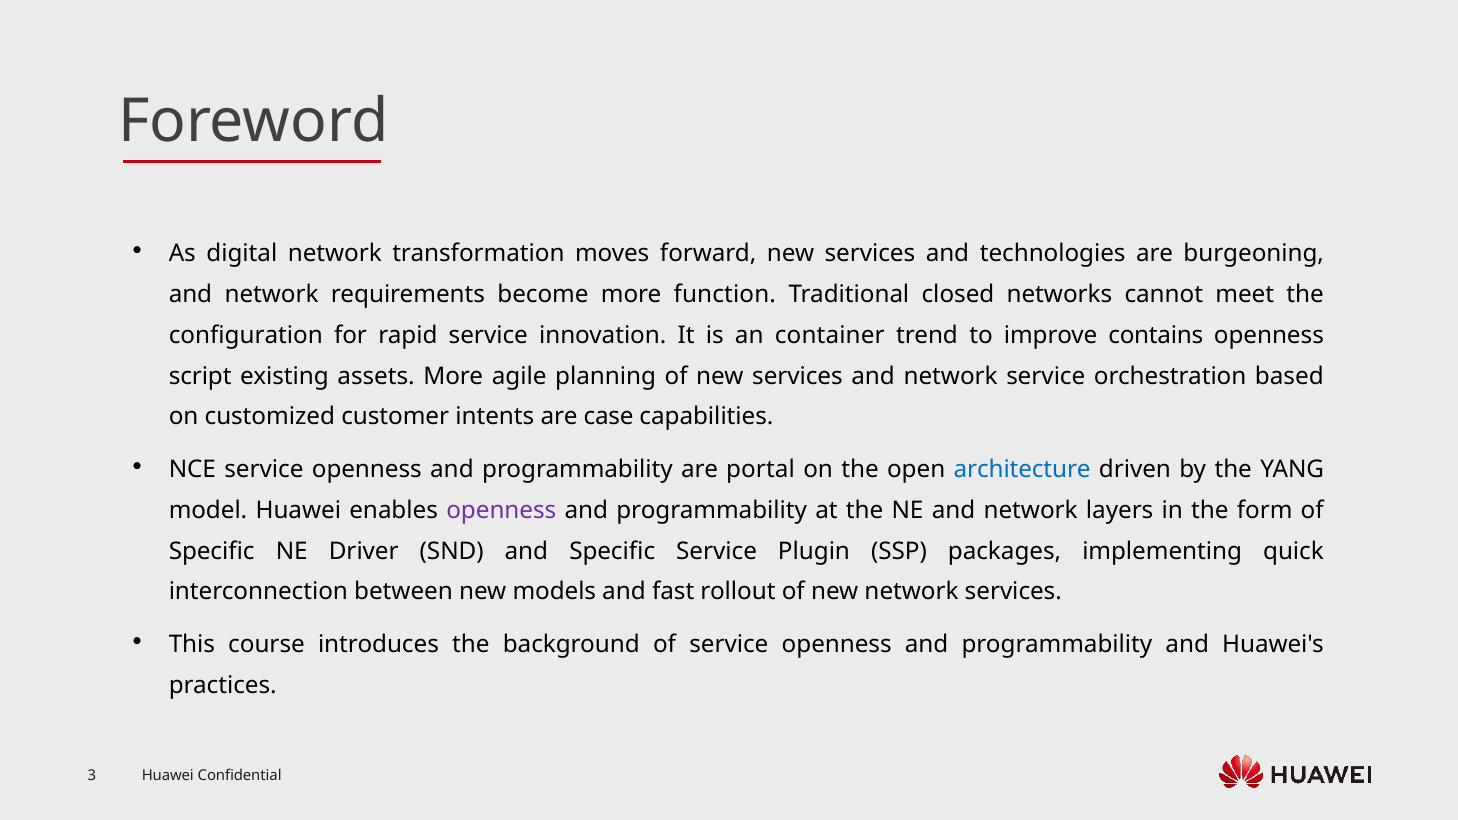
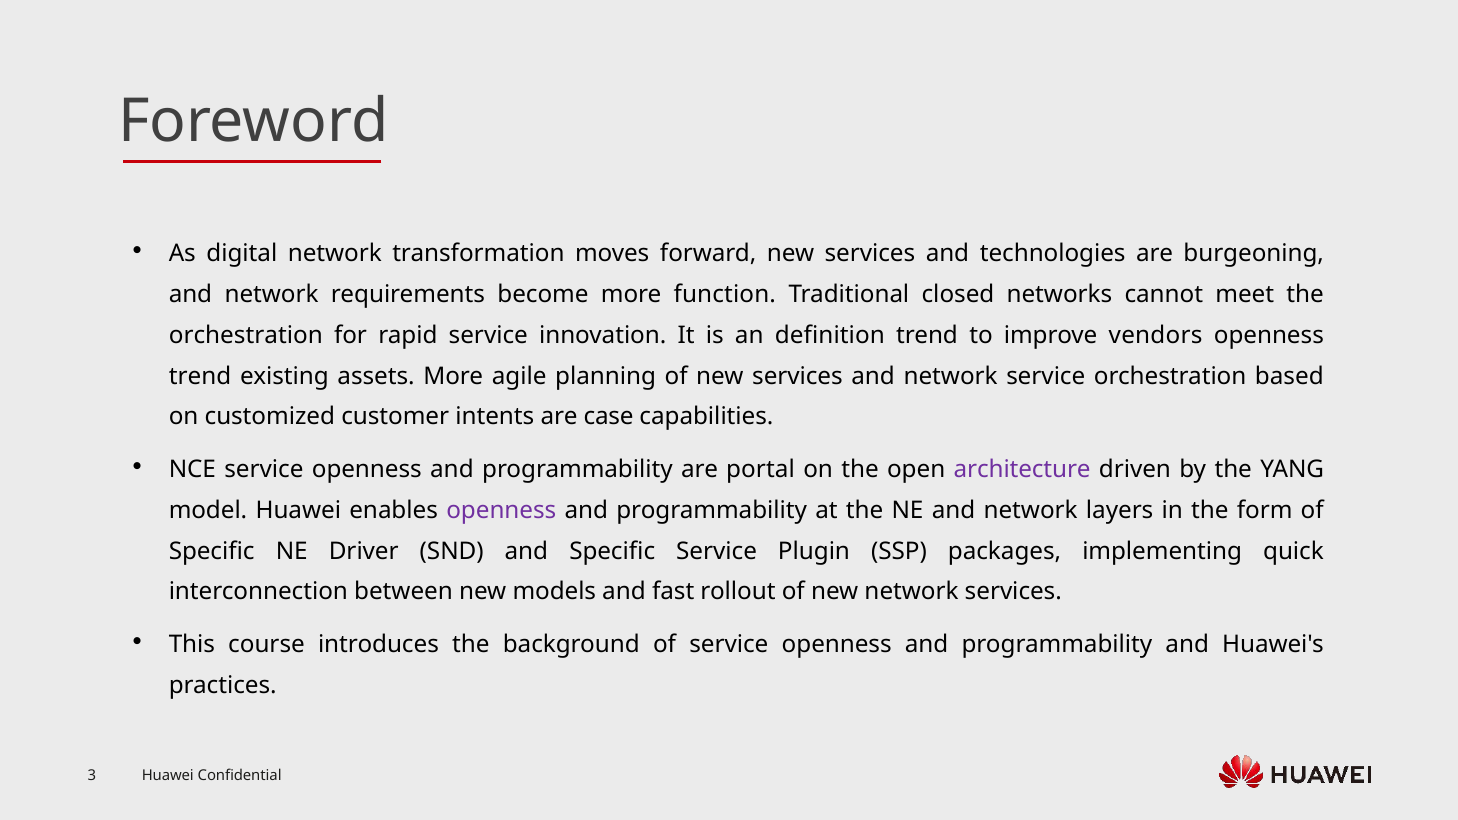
configuration at (246, 335): configuration -> orchestration
container: container -> definition
contains: contains -> vendors
script at (200, 376): script -> trend
architecture colour: blue -> purple
